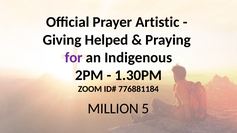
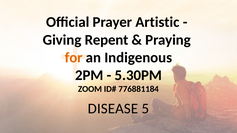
Helped: Helped -> Repent
for colour: purple -> orange
1.30PM: 1.30PM -> 5.30PM
MILLION: MILLION -> DISEASE
